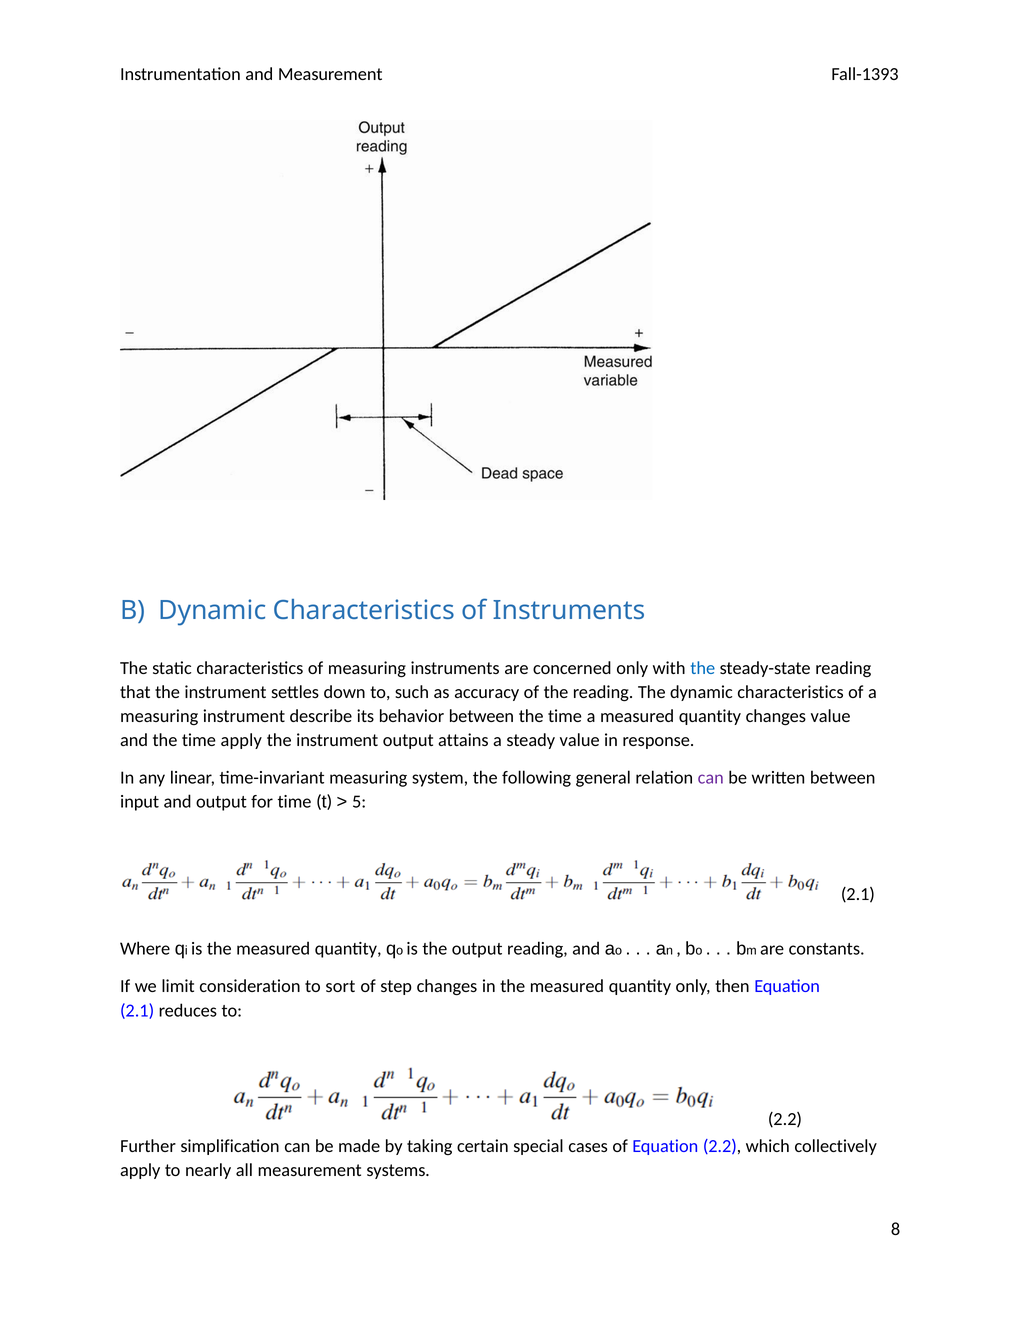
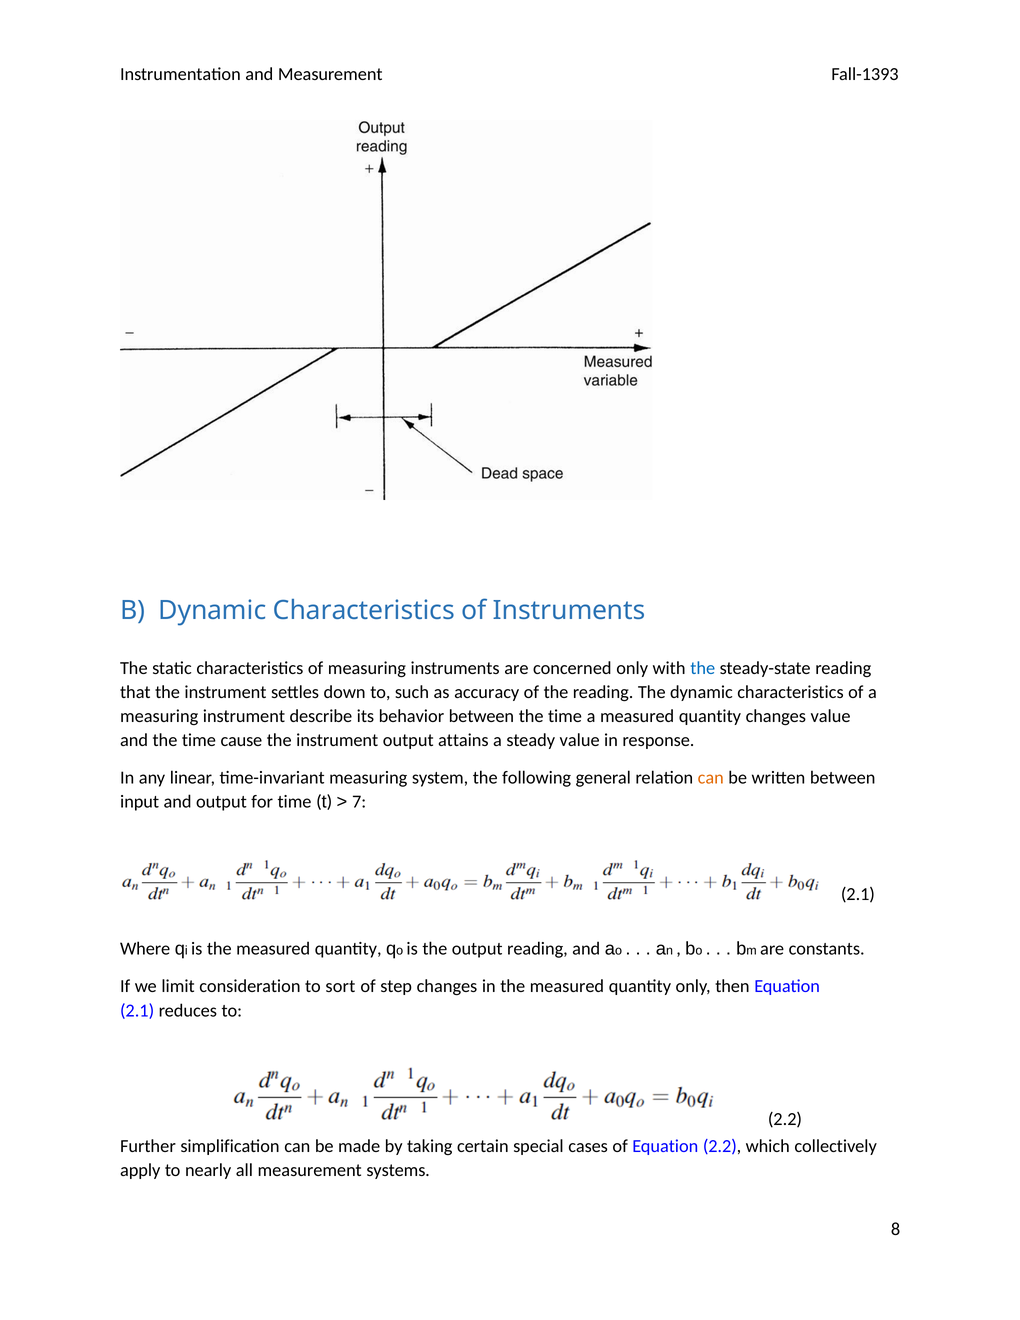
time apply: apply -> cause
can at (711, 778) colour: purple -> orange
5: 5 -> 7
